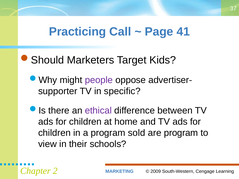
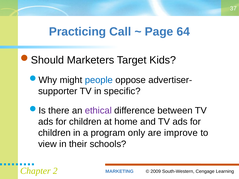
41: 41 -> 64
people colour: purple -> blue
sold: sold -> only
are program: program -> improve
